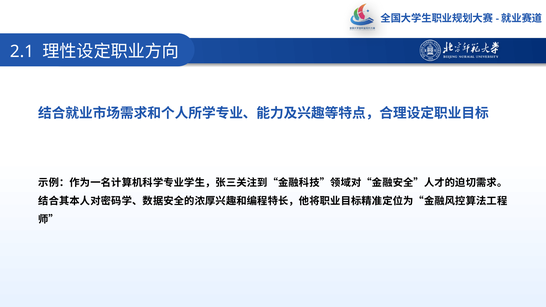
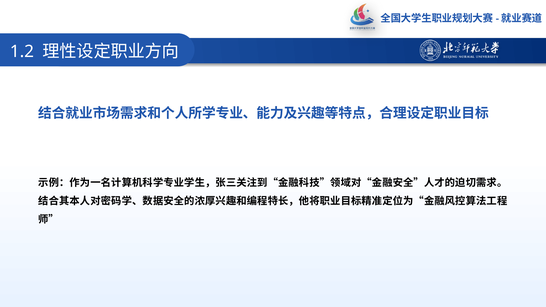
2.1: 2.1 -> 1.2
